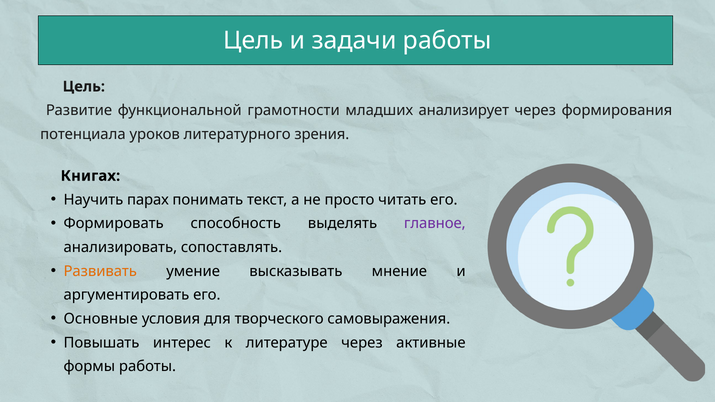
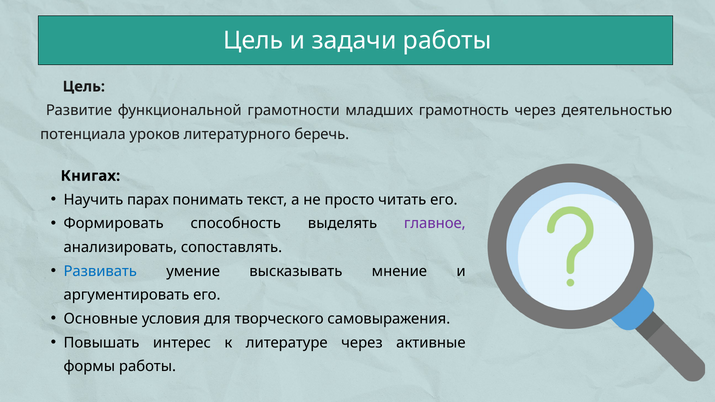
анализирует: анализирует -> грамотность
формирования: формирования -> деятельностью
зрения: зрения -> беречь
Развивать colour: orange -> blue
